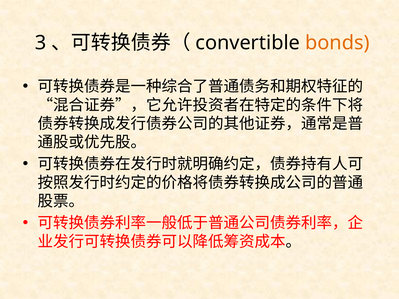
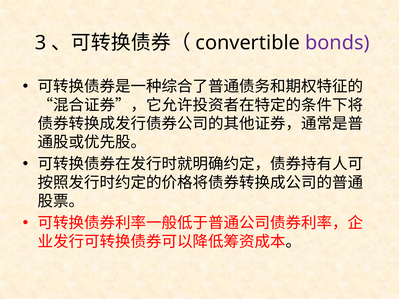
bonds colour: orange -> purple
